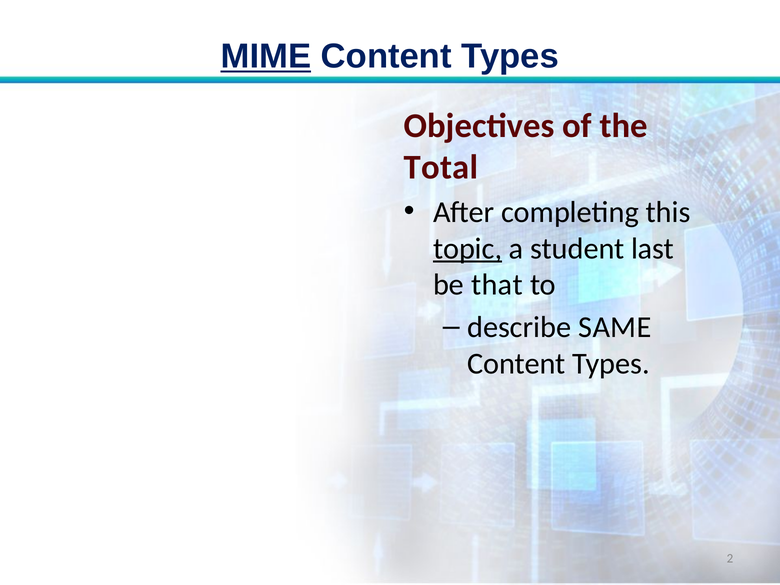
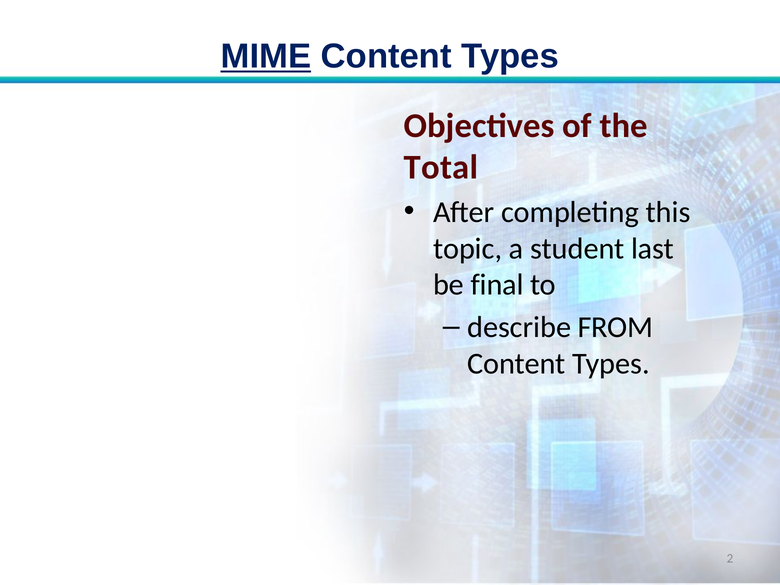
topic underline: present -> none
that: that -> final
SAME: SAME -> FROM
